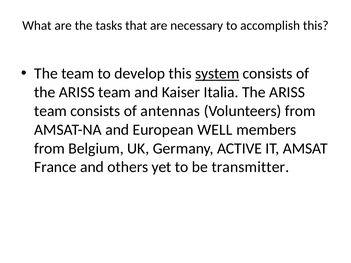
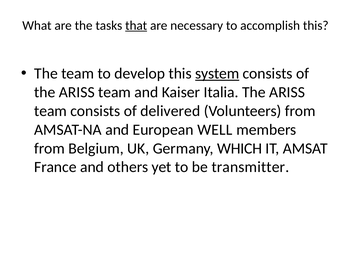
that underline: none -> present
antennas: antennas -> delivered
ACTIVE: ACTIVE -> WHICH
